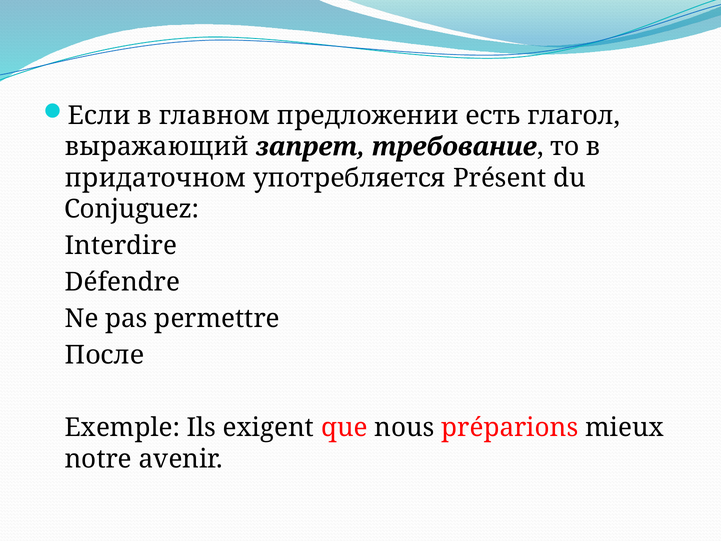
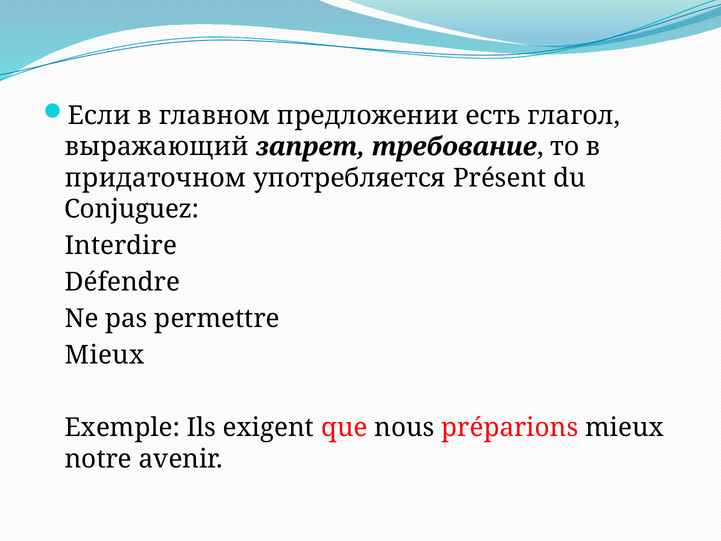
После at (105, 355): После -> Mieux
